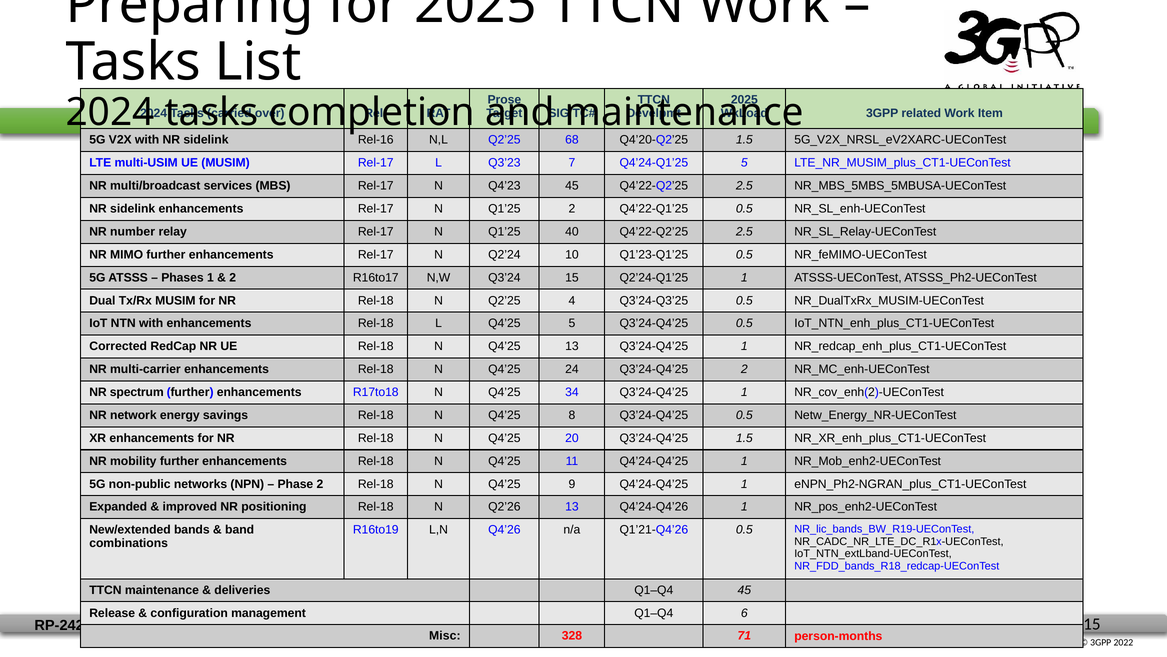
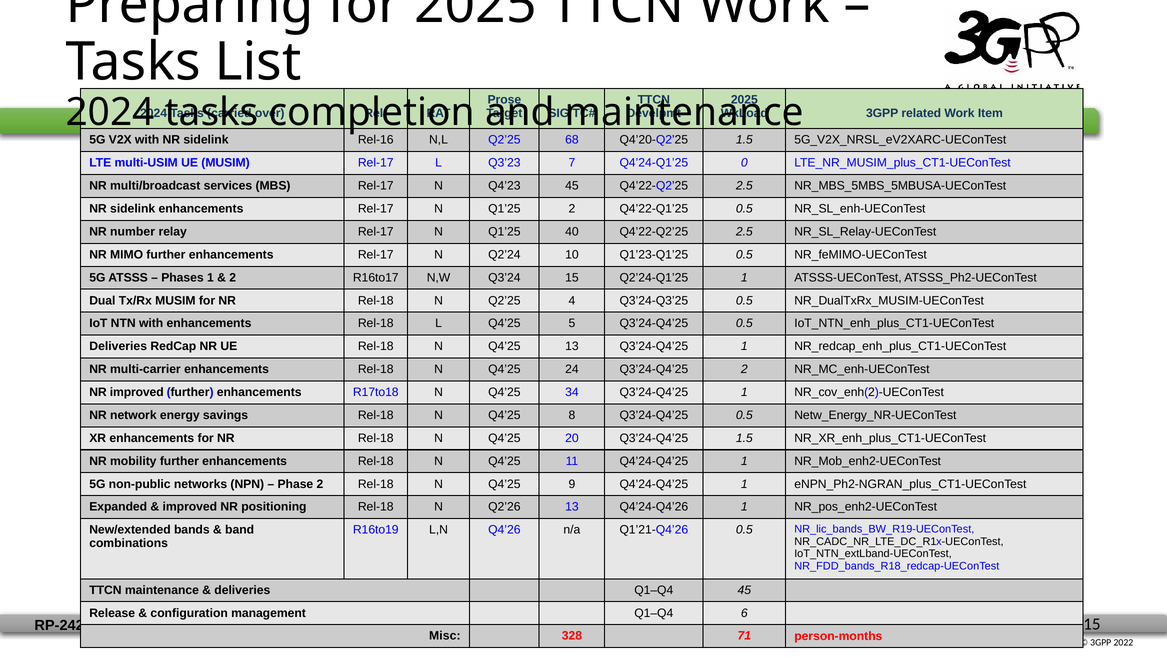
Q4’24-Q1’25 5: 5 -> 0
Corrected at (118, 346): Corrected -> Deliveries
NR spectrum: spectrum -> improved
